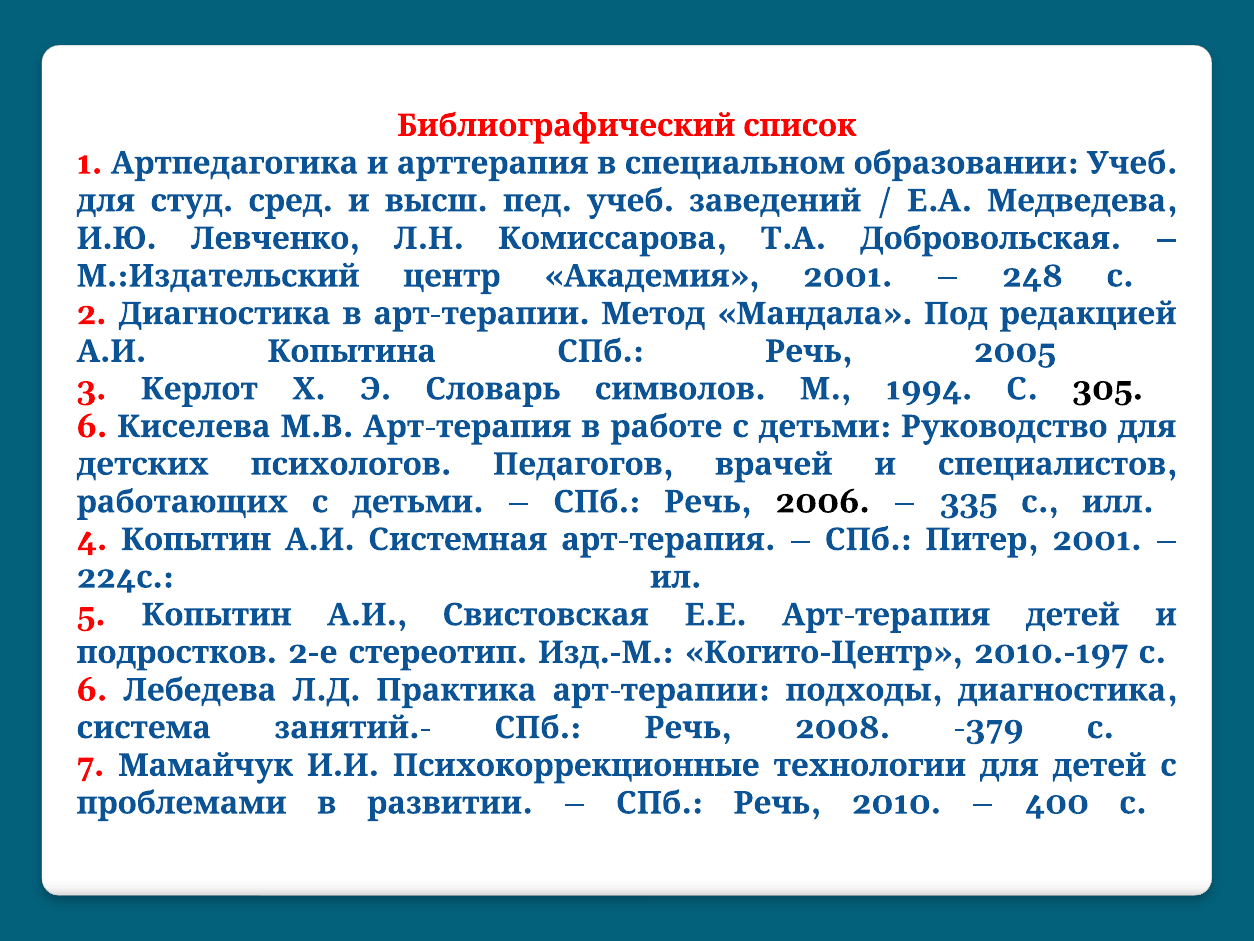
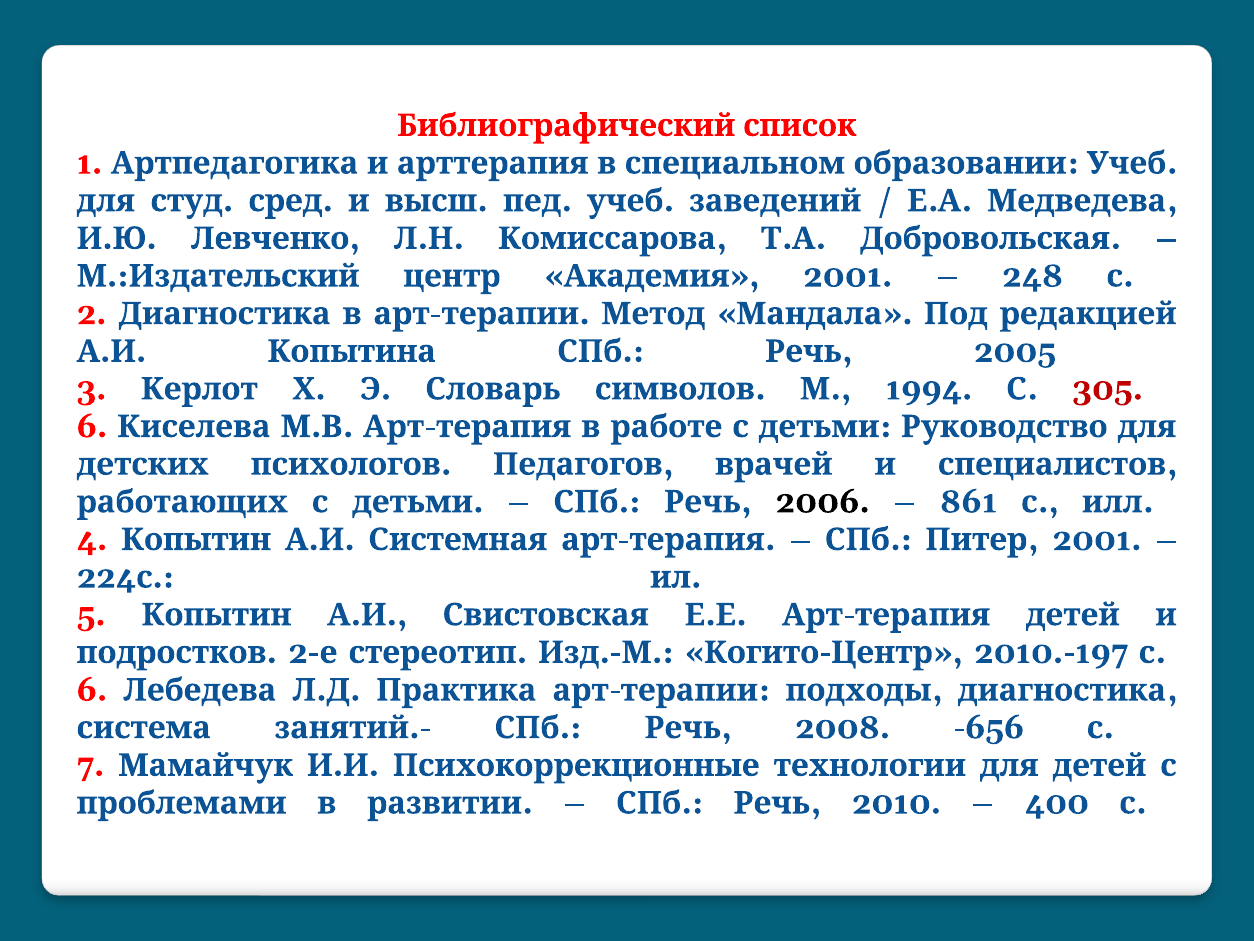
305 colour: black -> red
335: 335 -> 861
-379: -379 -> -656
